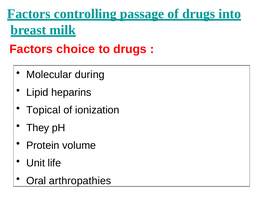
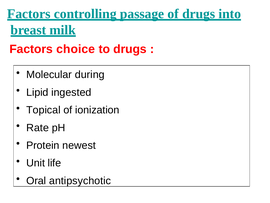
heparins: heparins -> ingested
They: They -> Rate
volume: volume -> newest
arthropathies: arthropathies -> antipsychotic
